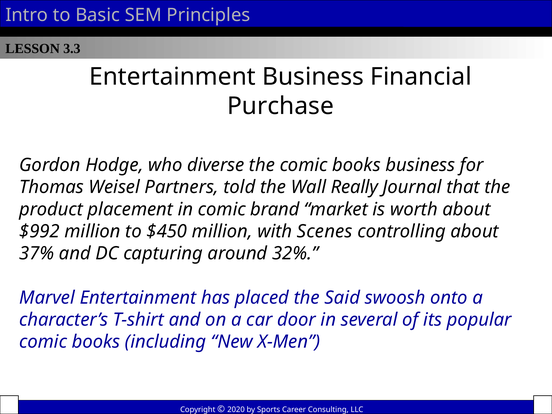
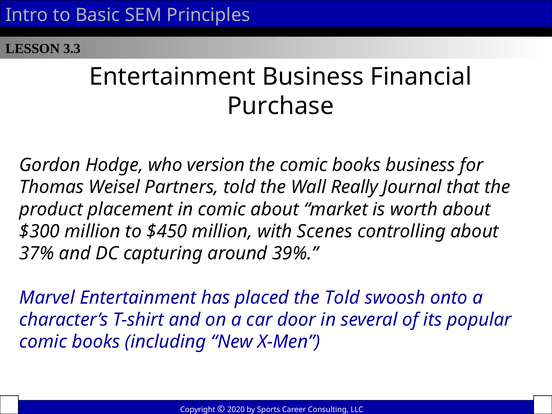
diverse: diverse -> version
comic brand: brand -> about
$992: $992 -> $300
32%: 32% -> 39%
the Said: Said -> Told
